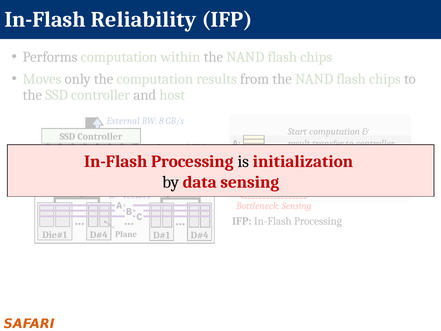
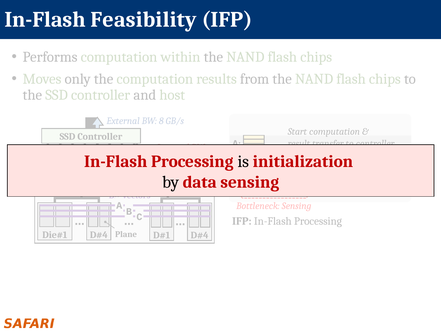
Reliability: Reliability -> Feasibility
